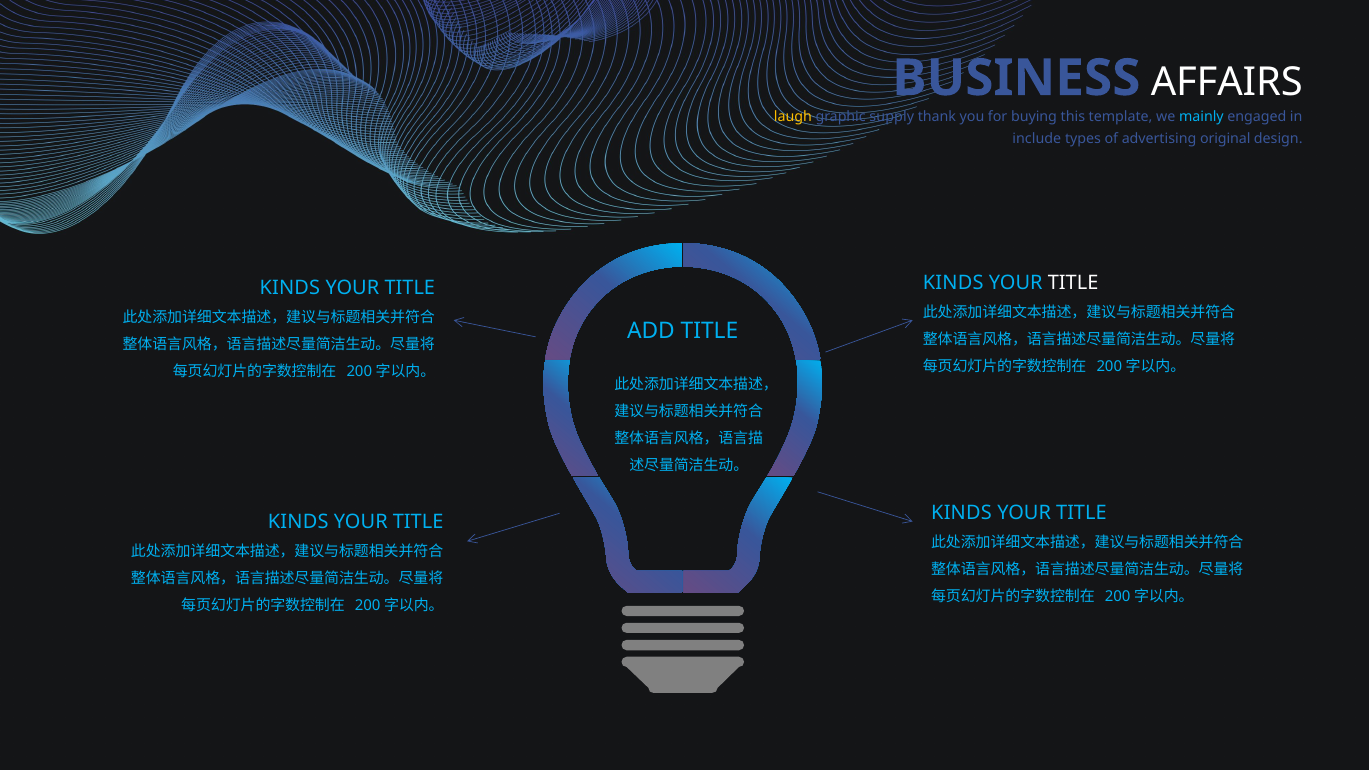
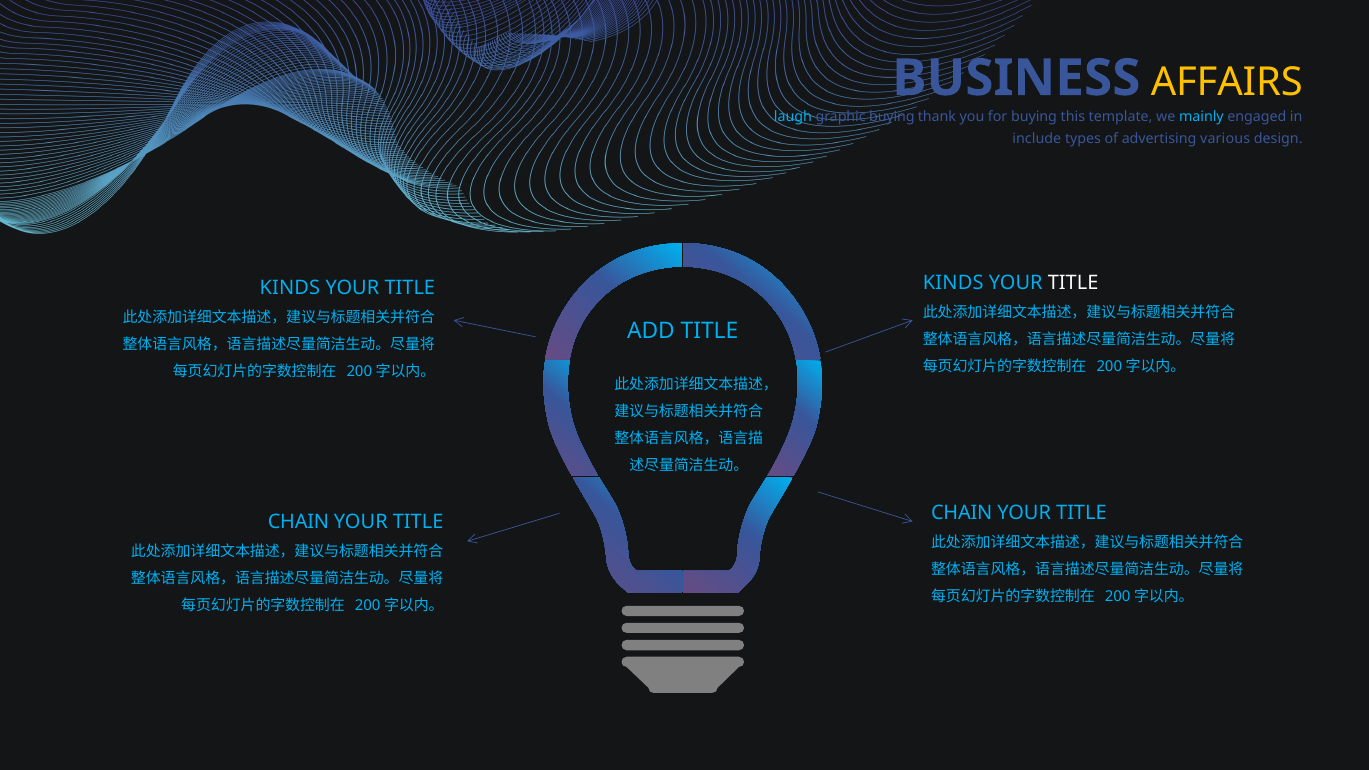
AFFAIRS colour: white -> yellow
laugh colour: yellow -> light blue
graphic supply: supply -> buying
original: original -> various
KINDS at (962, 513): KINDS -> CHAIN
KINDS at (298, 522): KINDS -> CHAIN
